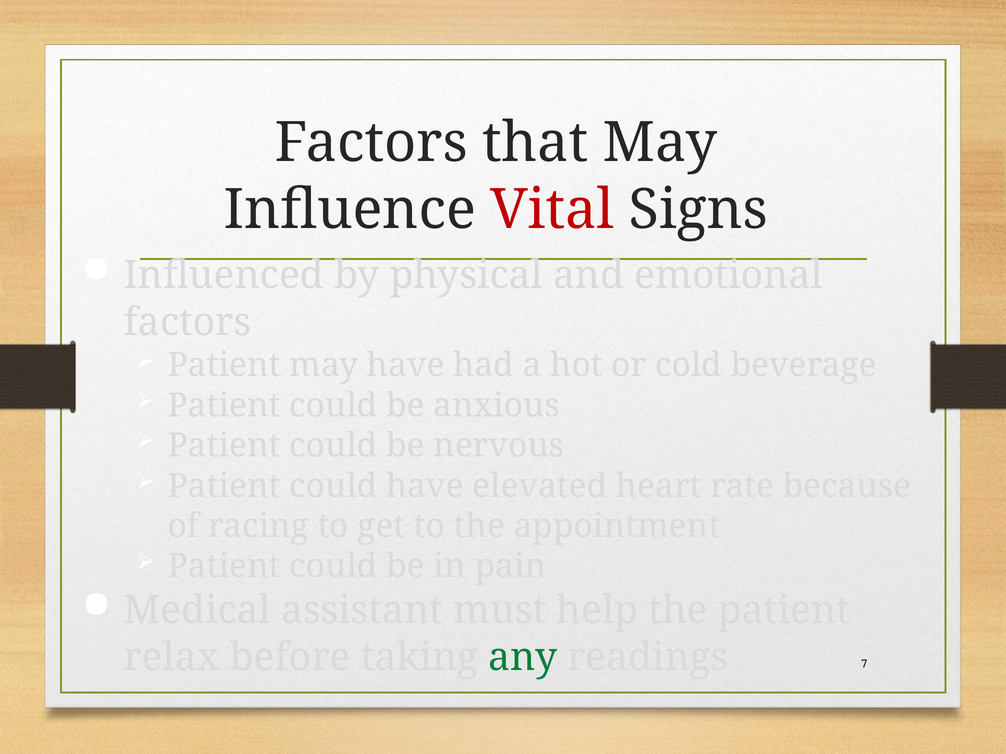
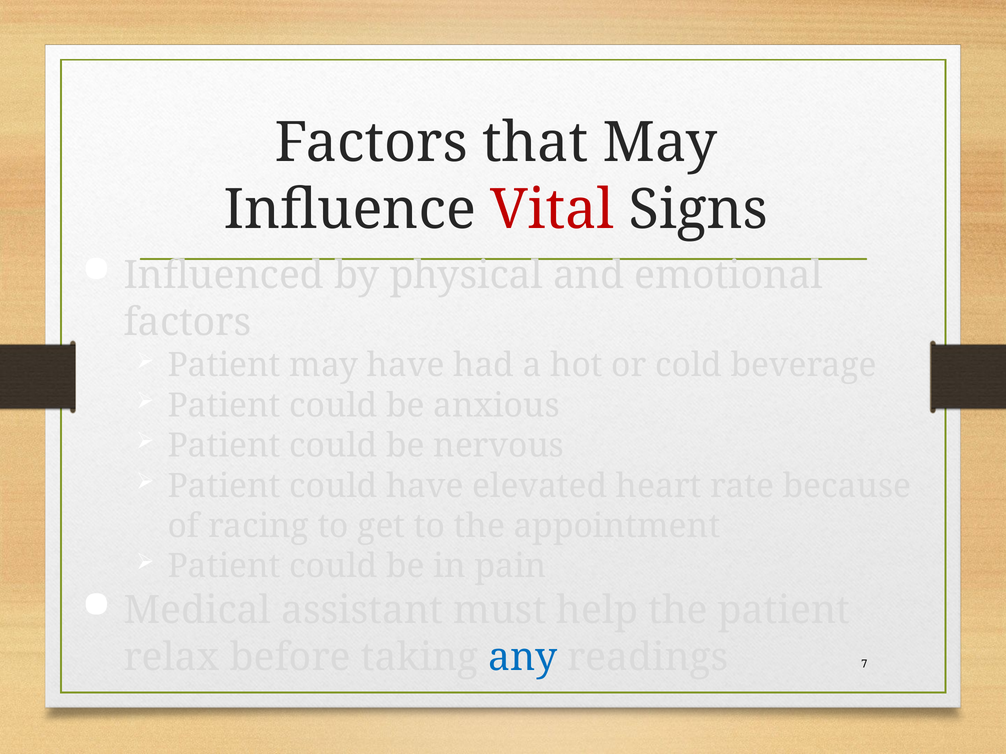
any colour: green -> blue
